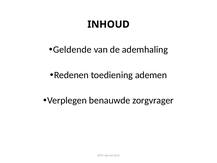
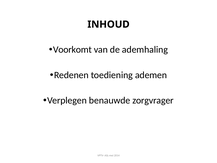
Geldende: Geldende -> Voorkomt
